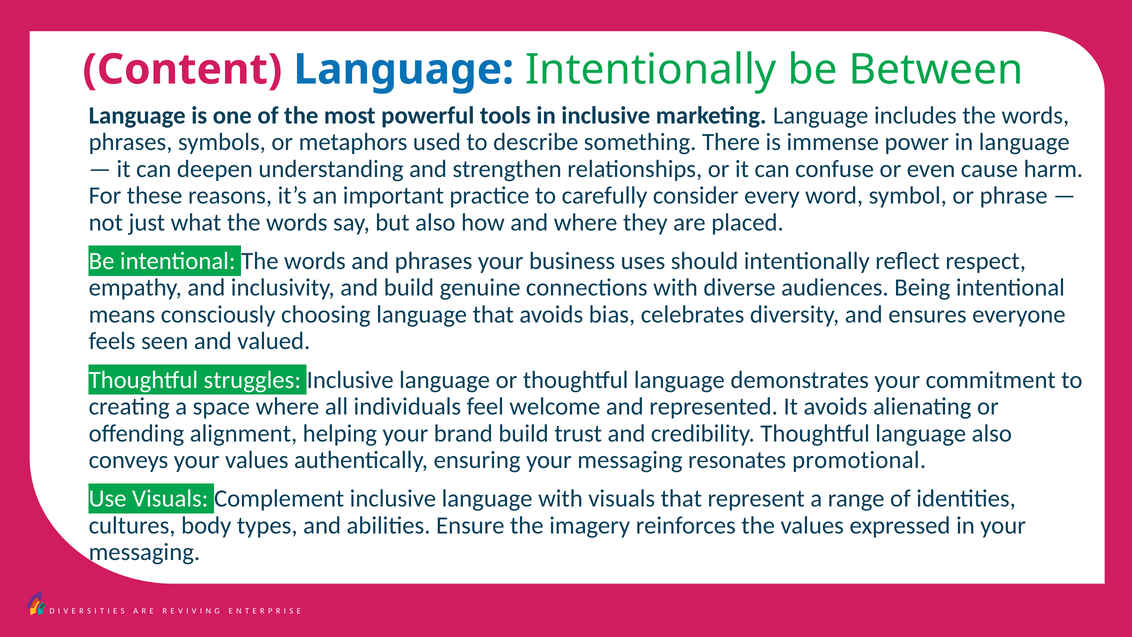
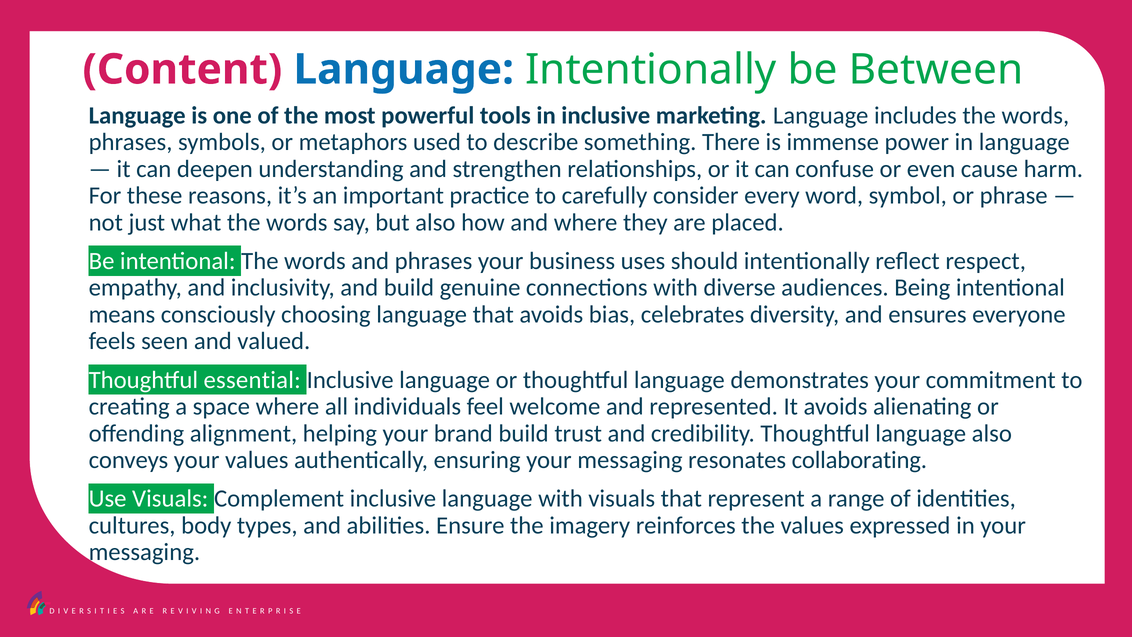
struggles: struggles -> essential
promotional: promotional -> collaborating
